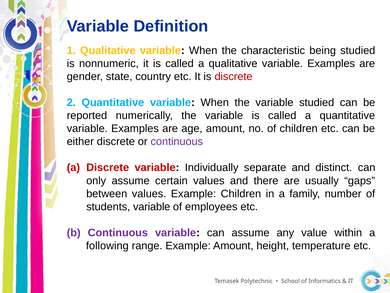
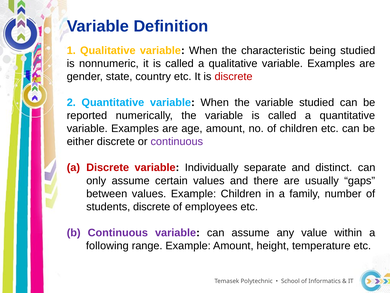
students variable: variable -> discrete
